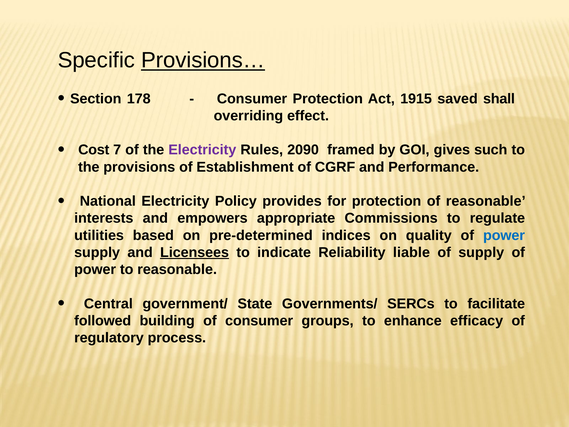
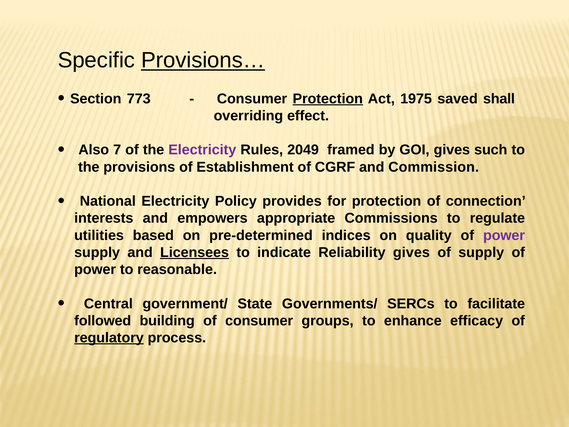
178: 178 -> 773
Protection at (328, 99) underline: none -> present
1915: 1915 -> 1975
Cost: Cost -> Also
2090: 2090 -> 2049
Performance: Performance -> Commission
of reasonable: reasonable -> connection
power at (504, 235) colour: blue -> purple
Reliability liable: liable -> gives
regulatory underline: none -> present
